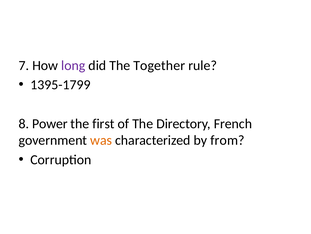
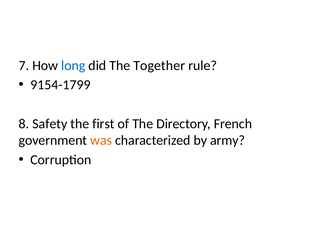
long colour: purple -> blue
1395-1799: 1395-1799 -> 9154-1799
Power: Power -> Safety
from: from -> army
